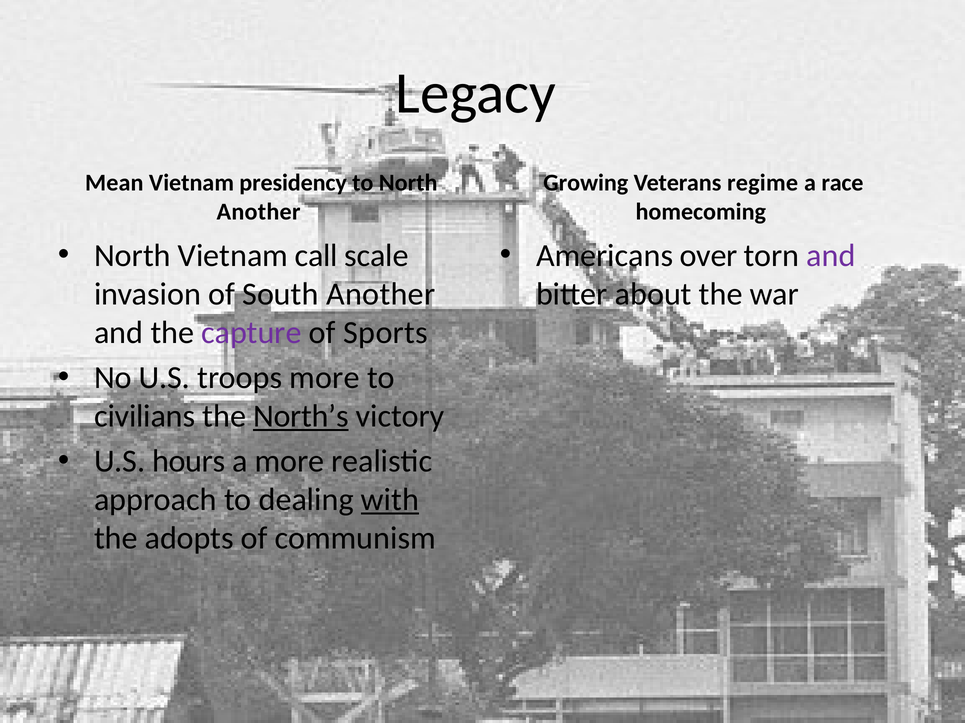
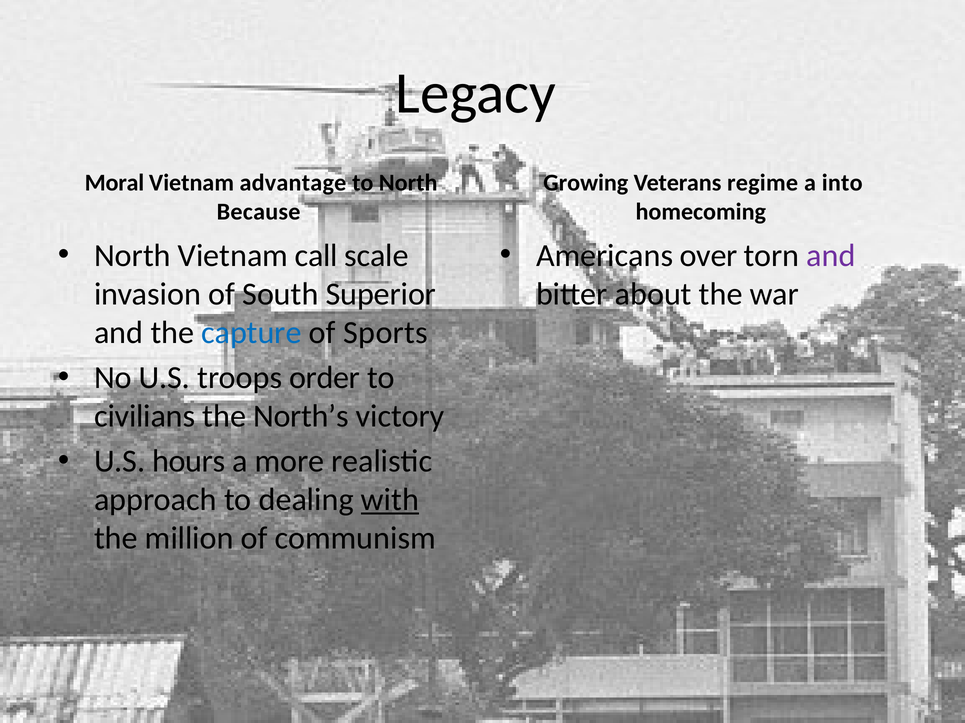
Mean: Mean -> Moral
presidency: presidency -> advantage
race: race -> into
Another at (259, 212): Another -> Because
South Another: Another -> Superior
capture colour: purple -> blue
troops more: more -> order
North’s underline: present -> none
adopts: adopts -> million
